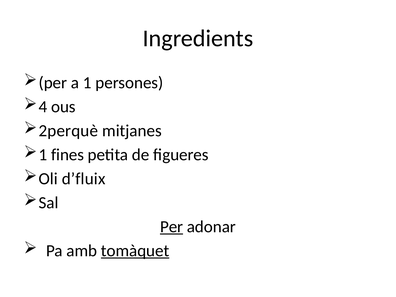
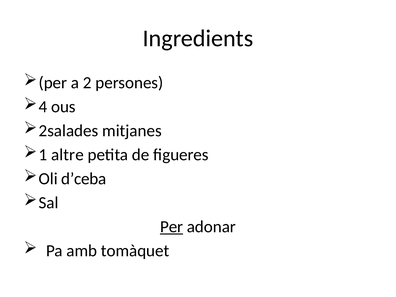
a 1: 1 -> 2
2perquè: 2perquè -> 2salades
fines: fines -> altre
d’fluix: d’fluix -> d’ceba
tomàquet underline: present -> none
